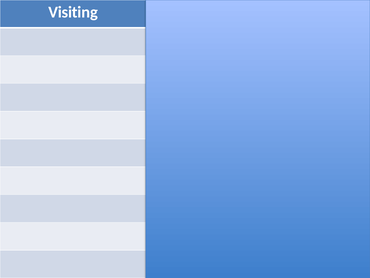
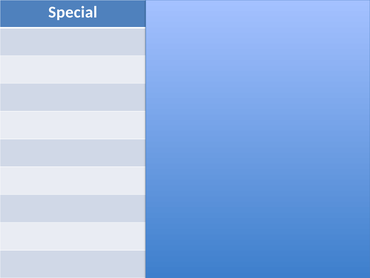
Visiting: Visiting -> Special
